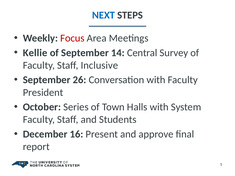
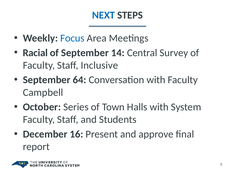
Focus colour: red -> blue
Kellie: Kellie -> Racial
26: 26 -> 64
President: President -> Campbell
